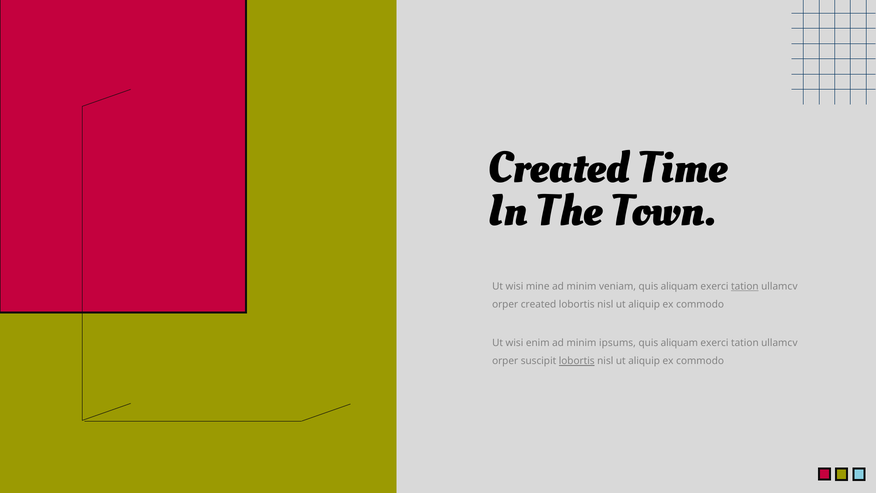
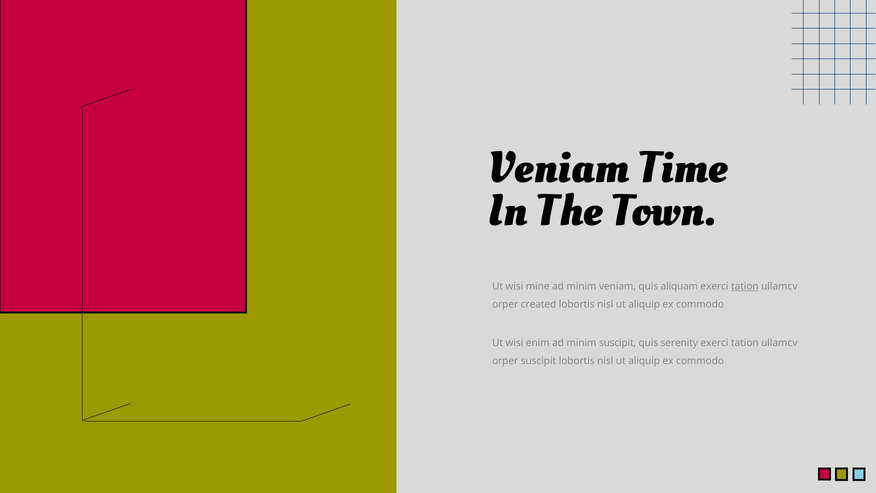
Created at (559, 168): Created -> Veniam
minim ipsums: ipsums -> suscipit
aliquam at (679, 343): aliquam -> serenity
lobortis at (577, 361) underline: present -> none
